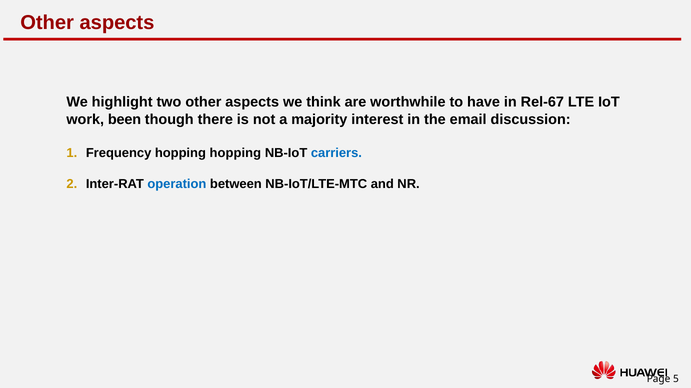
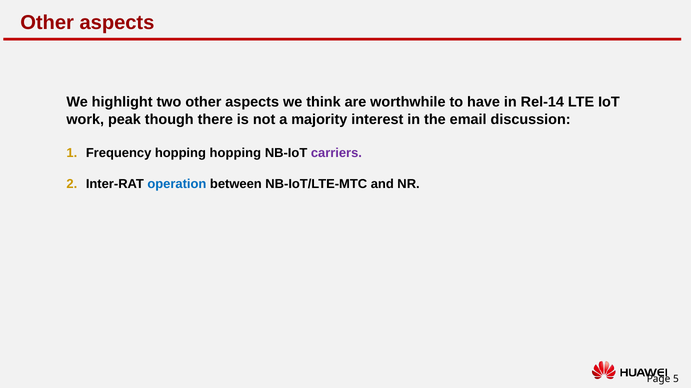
Rel-67: Rel-67 -> Rel-14
been: been -> peak
carriers colour: blue -> purple
